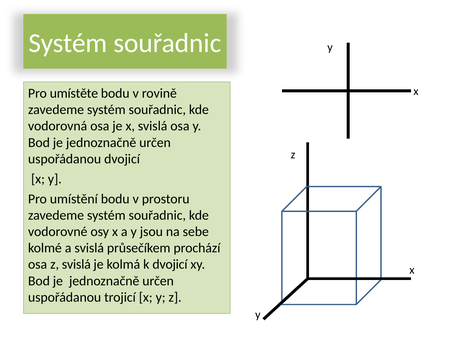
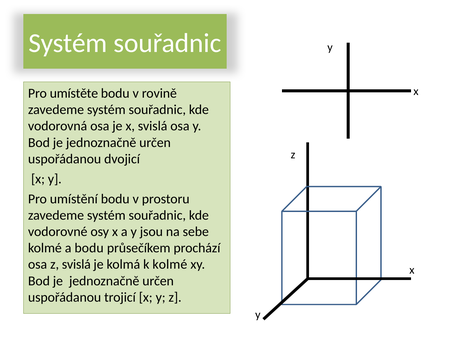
a svislá: svislá -> bodu
k dvojicí: dvojicí -> kolmé
